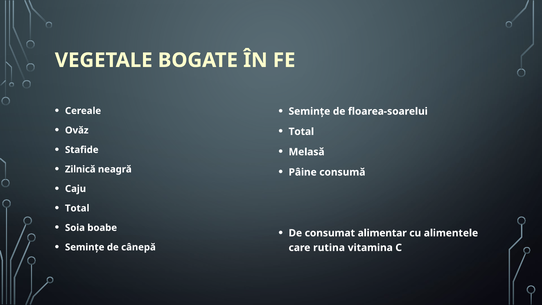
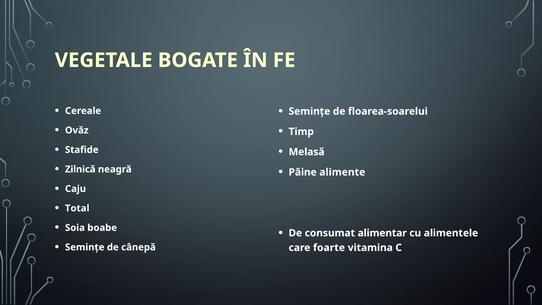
Total at (301, 132): Total -> Timp
consumă: consumă -> alimente
rutina: rutina -> foarte
